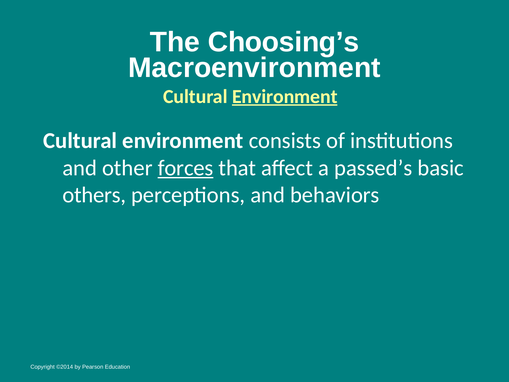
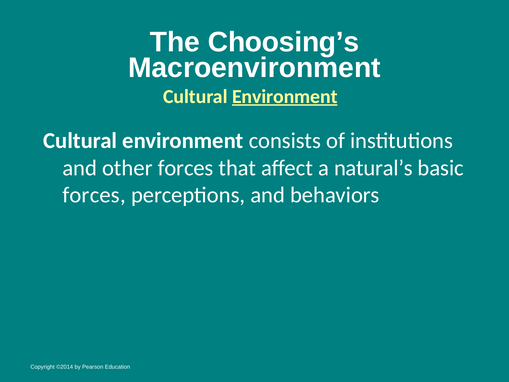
forces at (186, 168) underline: present -> none
passed’s: passed’s -> natural’s
others at (94, 195): others -> forces
